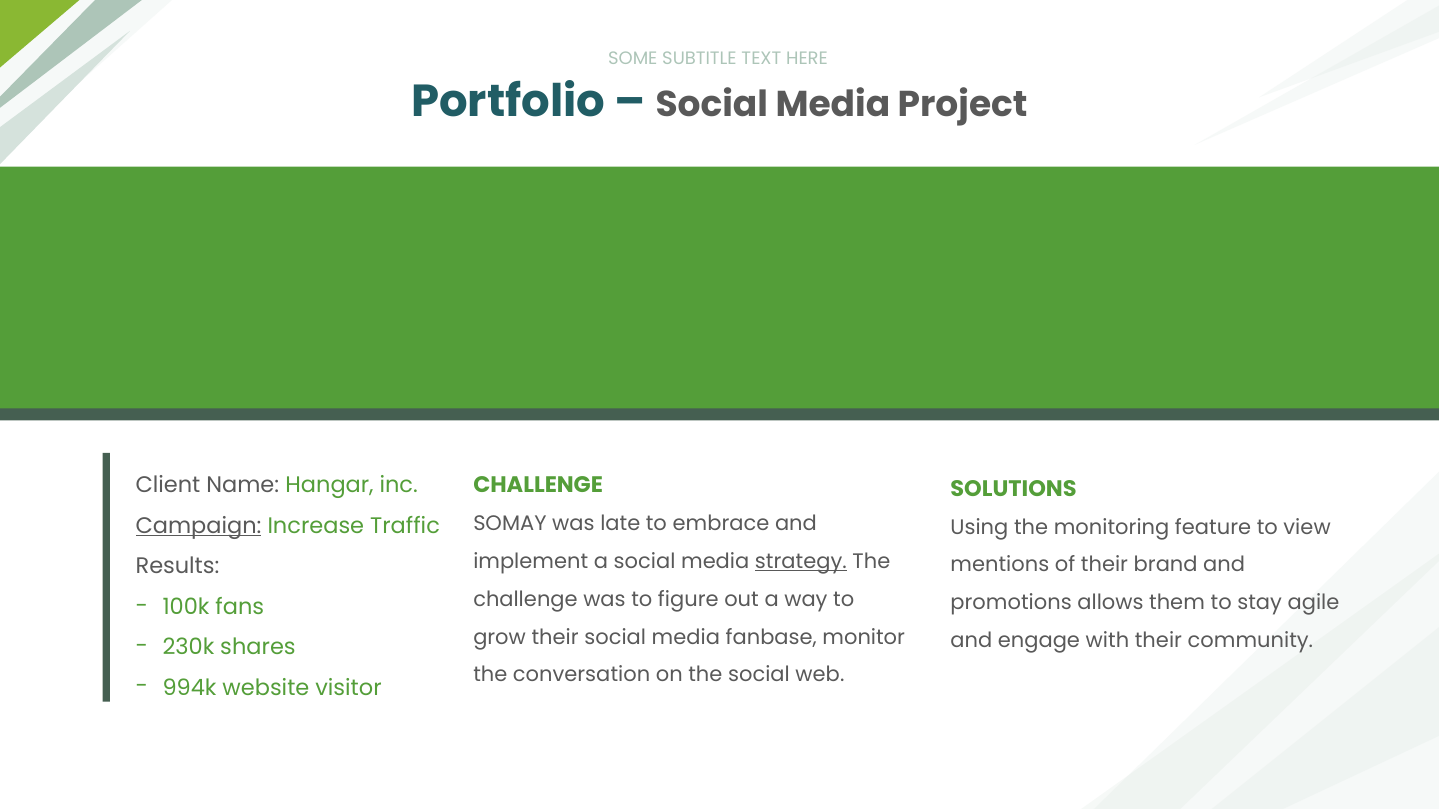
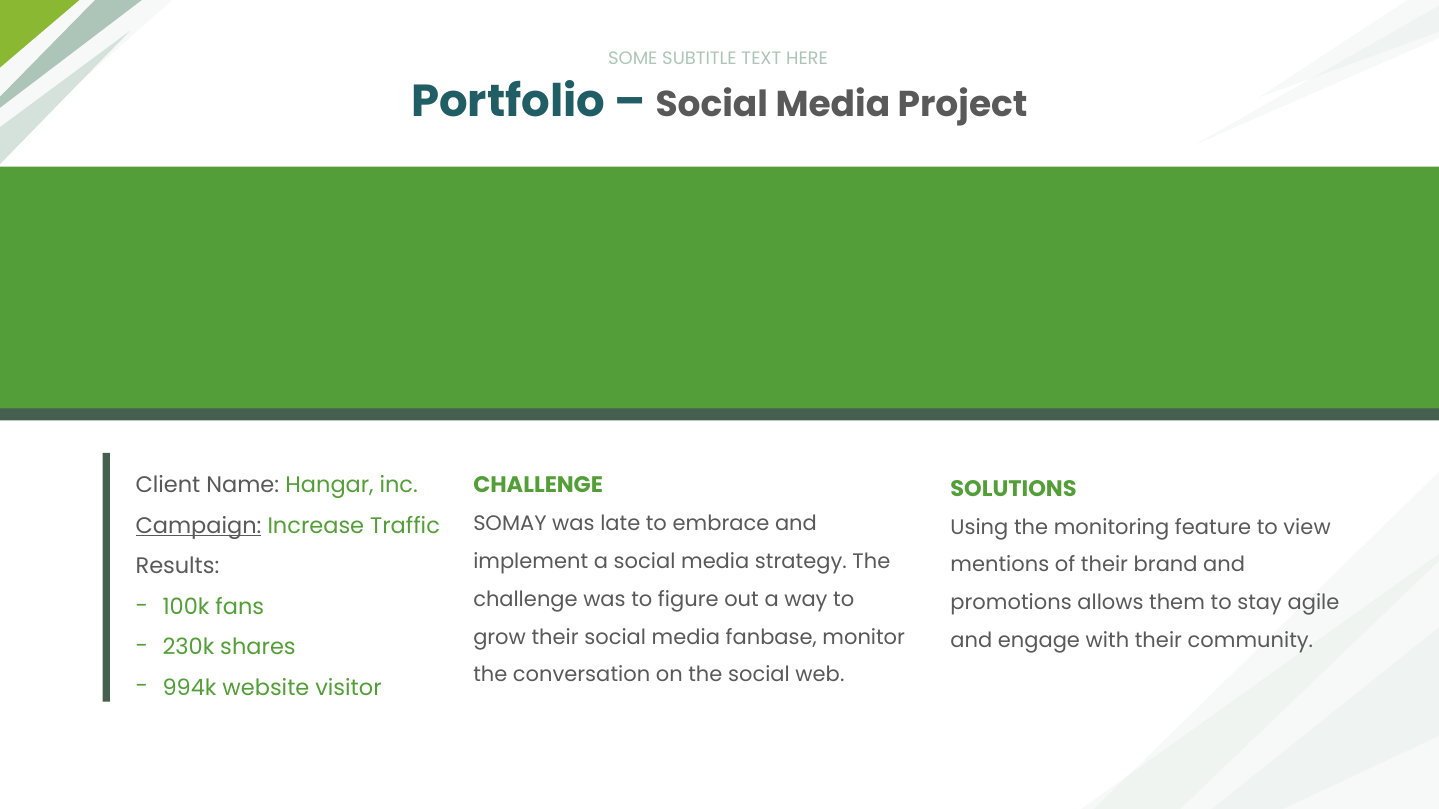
strategy underline: present -> none
